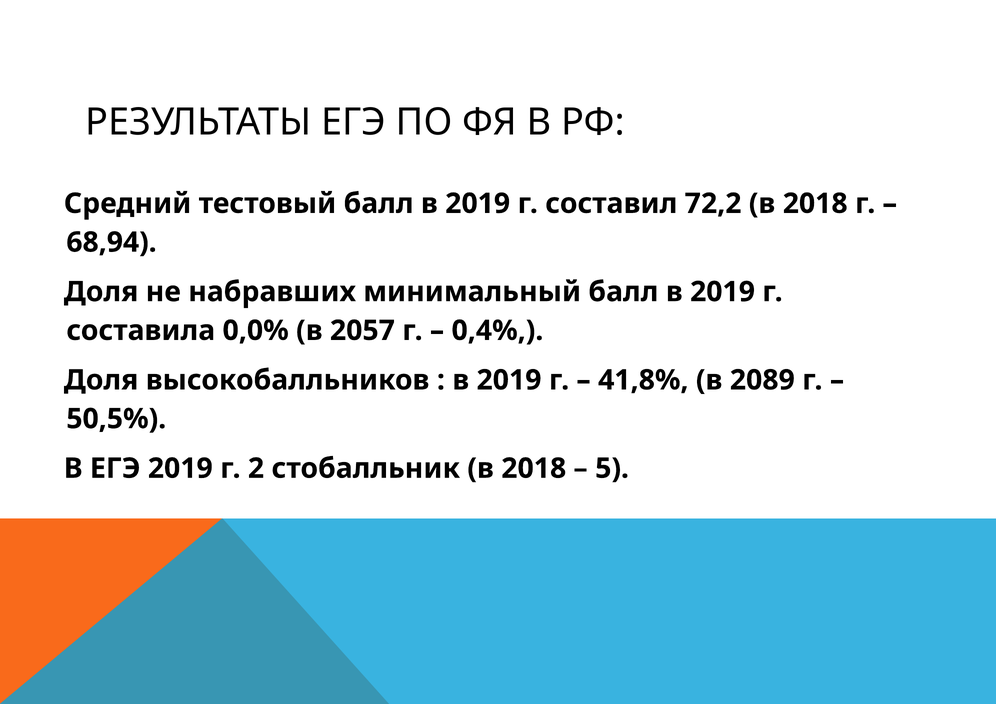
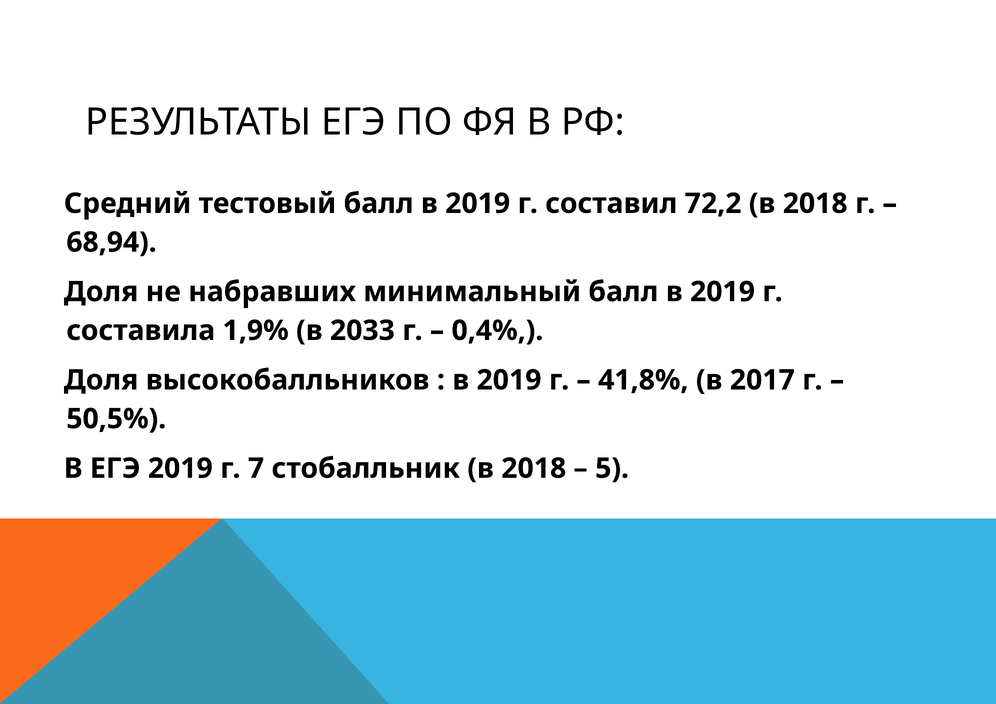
0,0%: 0,0% -> 1,9%
2057: 2057 -> 2033
2089: 2089 -> 2017
2: 2 -> 7
